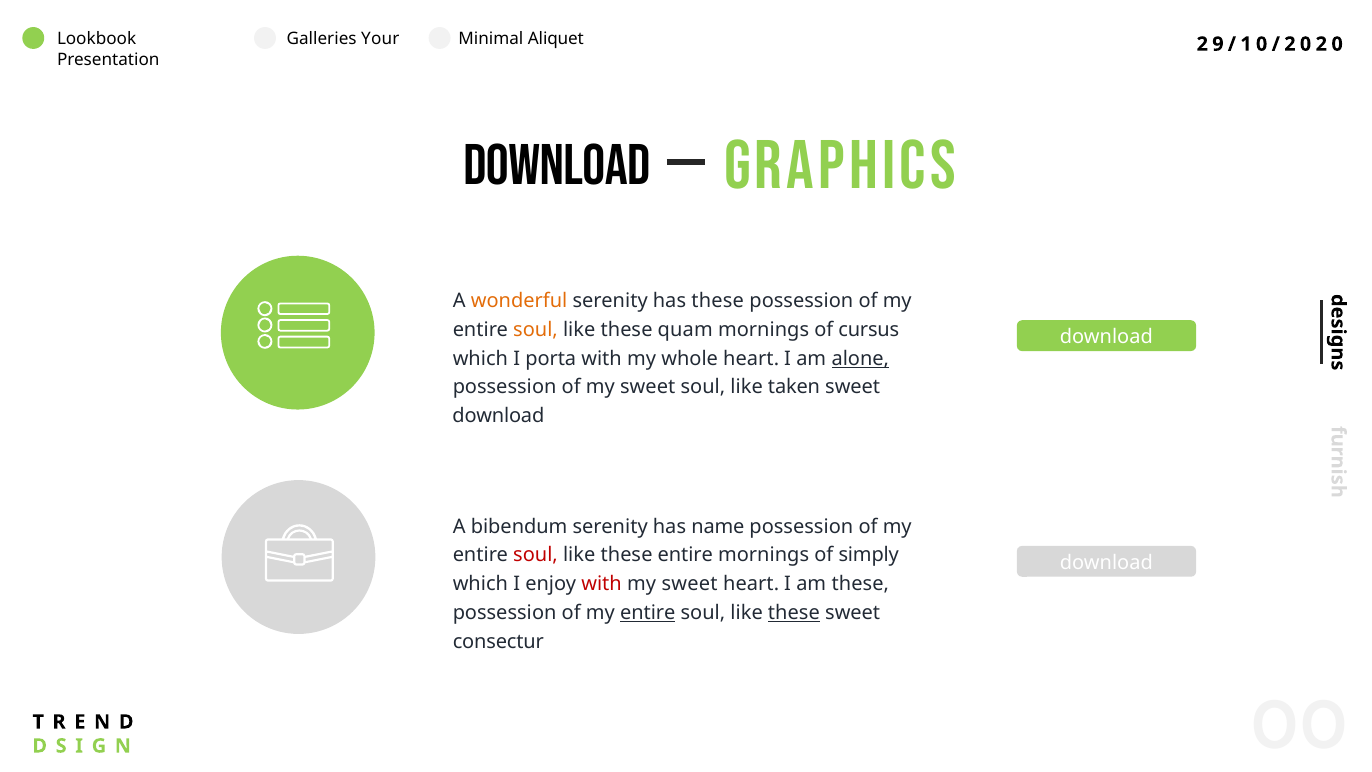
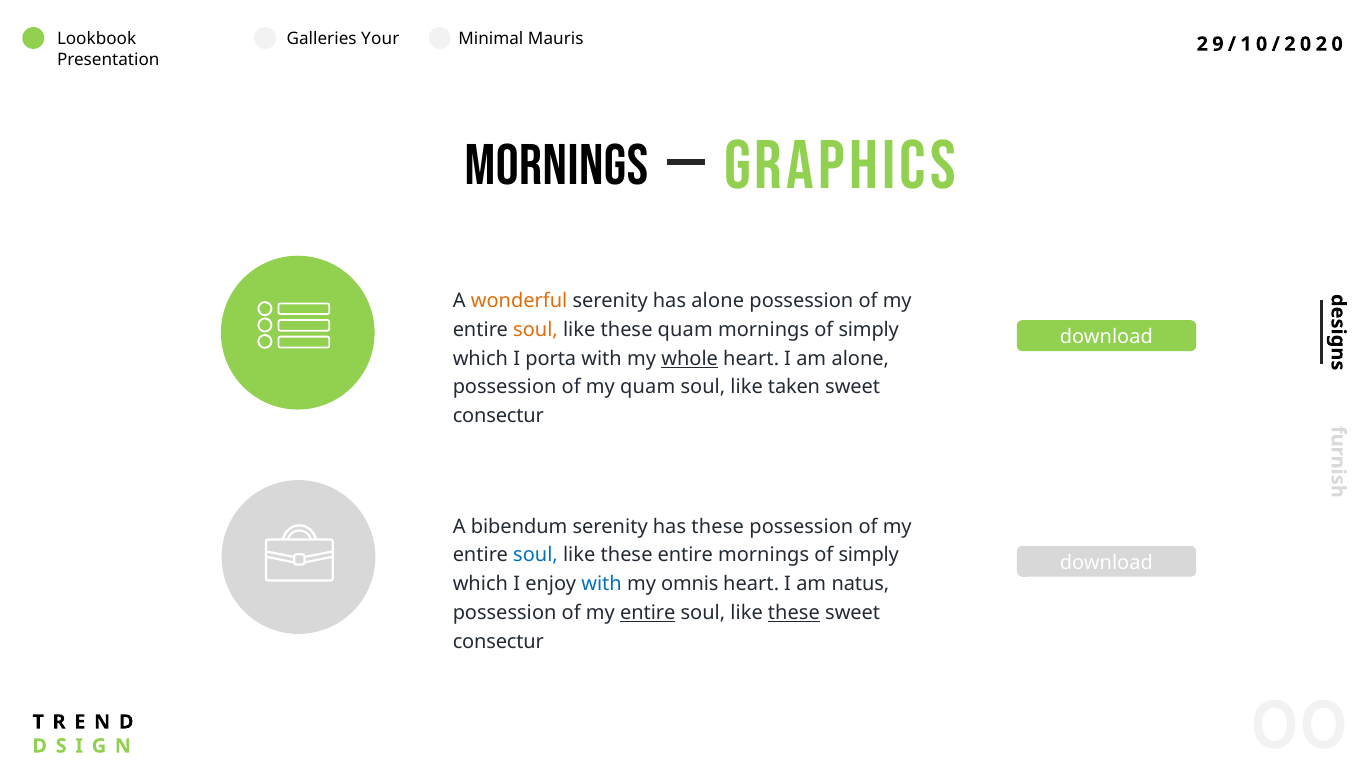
Aliquet: Aliquet -> Mauris
DOWNLOAD at (557, 166): DOWNLOAD -> MORNINGS
has these: these -> alone
cursus at (869, 330): cursus -> simply
whole underline: none -> present
alone at (860, 358) underline: present -> none
of my sweet: sweet -> quam
download at (498, 416): download -> consectur
has name: name -> these
soul at (536, 555) colour: red -> blue
with at (602, 584) colour: red -> blue
sweet at (690, 584): sweet -> omnis
am these: these -> natus
